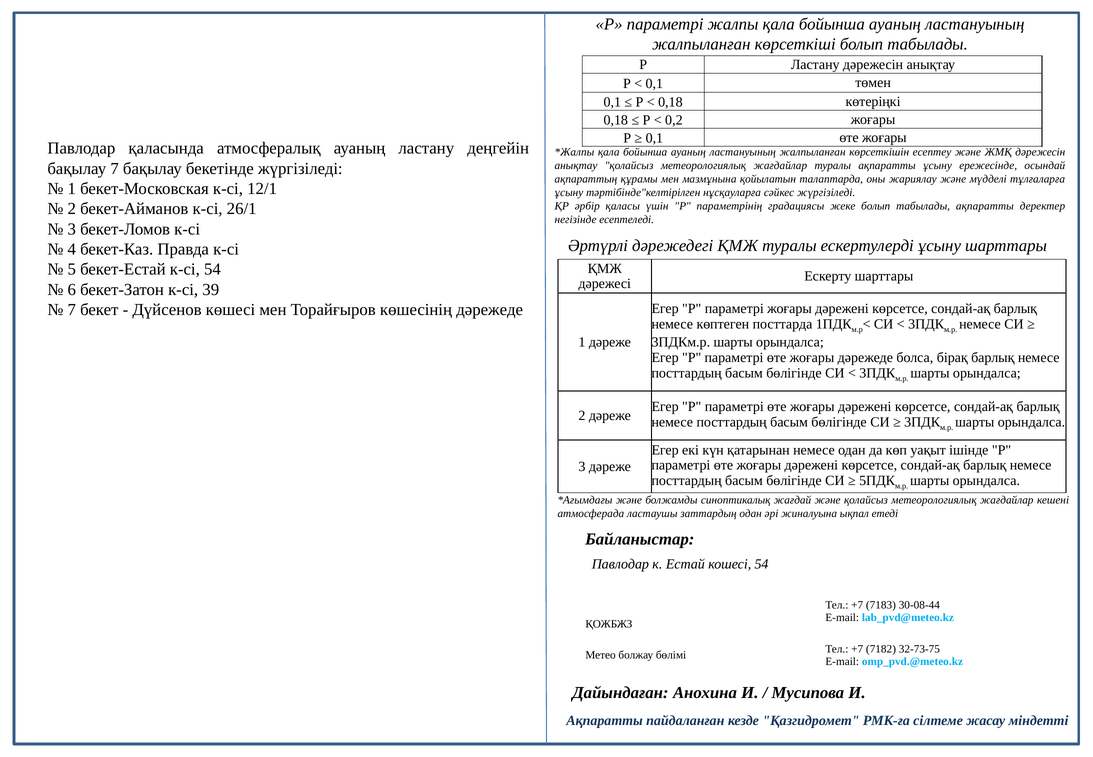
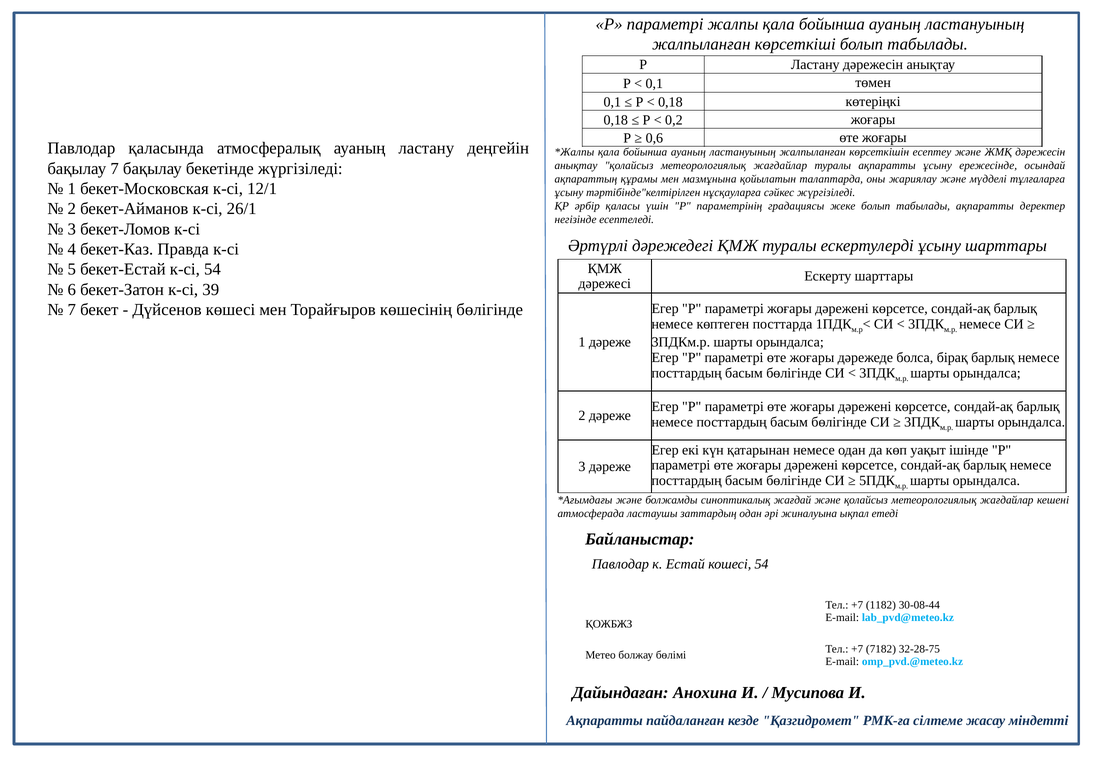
0,1 at (654, 138): 0,1 -> 0,6
көшесінің дәрежеде: дәрежеде -> бөлігінде
7183: 7183 -> 1182
32-73-75: 32-73-75 -> 32-28-75
